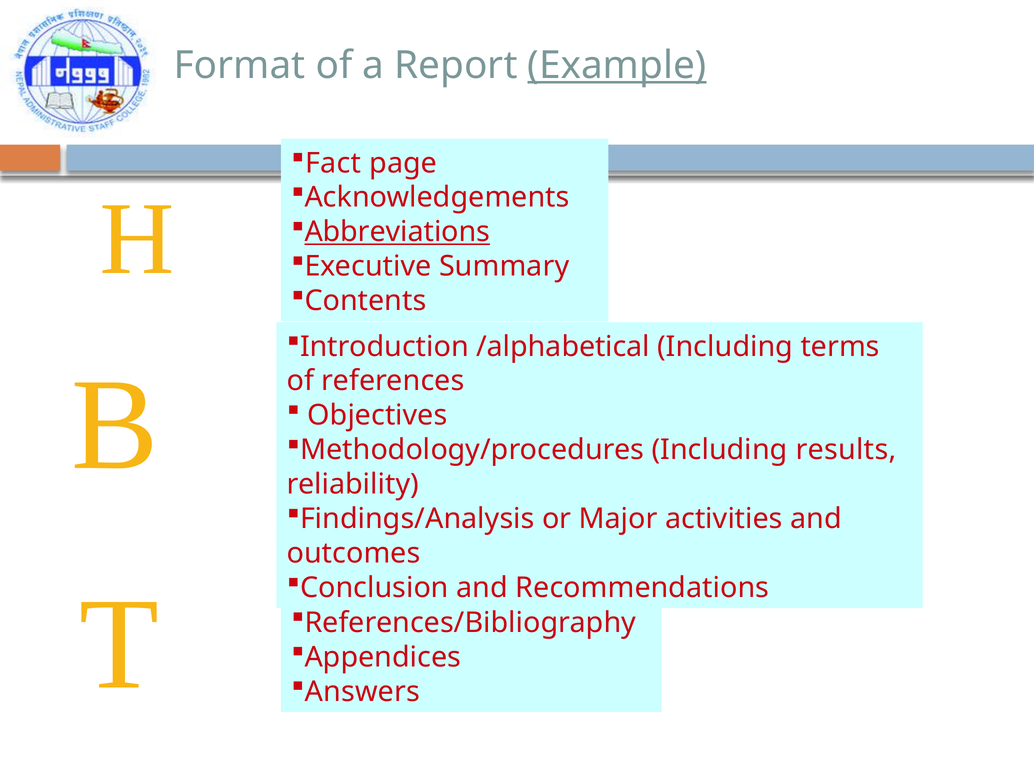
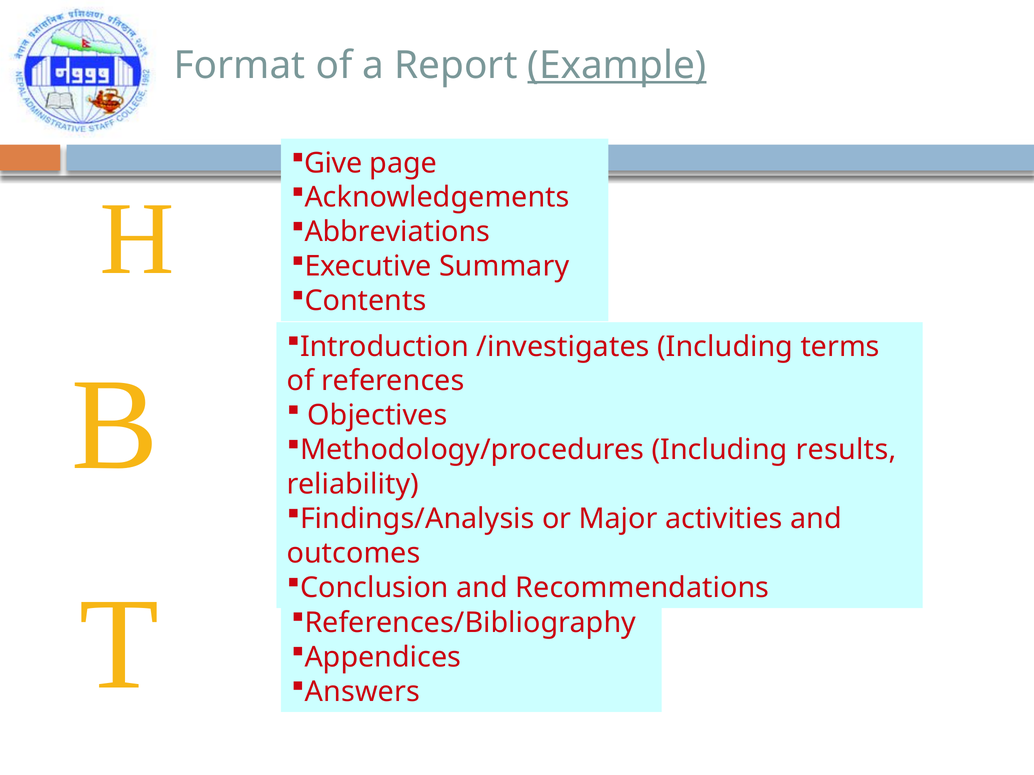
Fact: Fact -> Give
Abbreviations underline: present -> none
/alphabetical: /alphabetical -> /investigates
